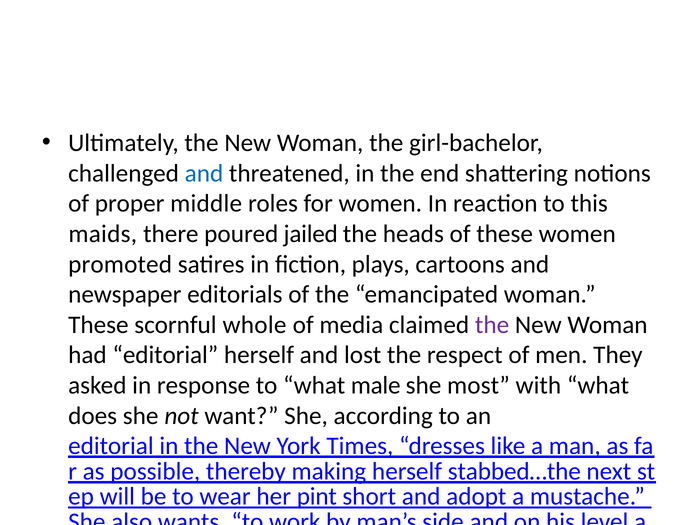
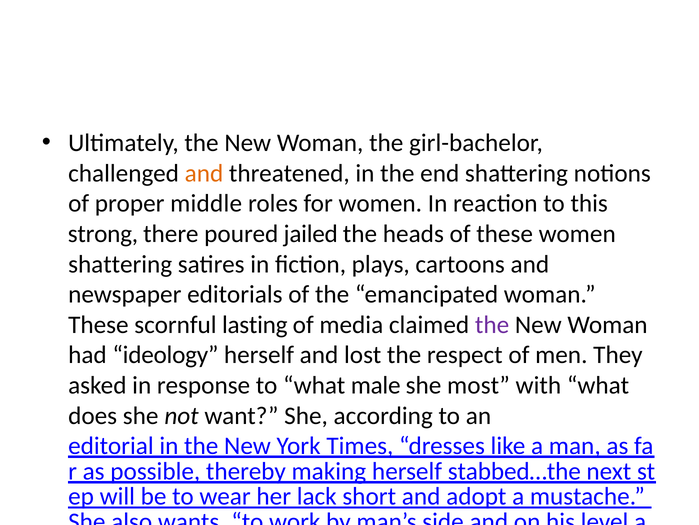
and at (204, 173) colour: blue -> orange
maids: maids -> strong
promoted at (120, 264): promoted -> shattering
whole: whole -> lasting
had editorial: editorial -> ideology
pint: pint -> lack
